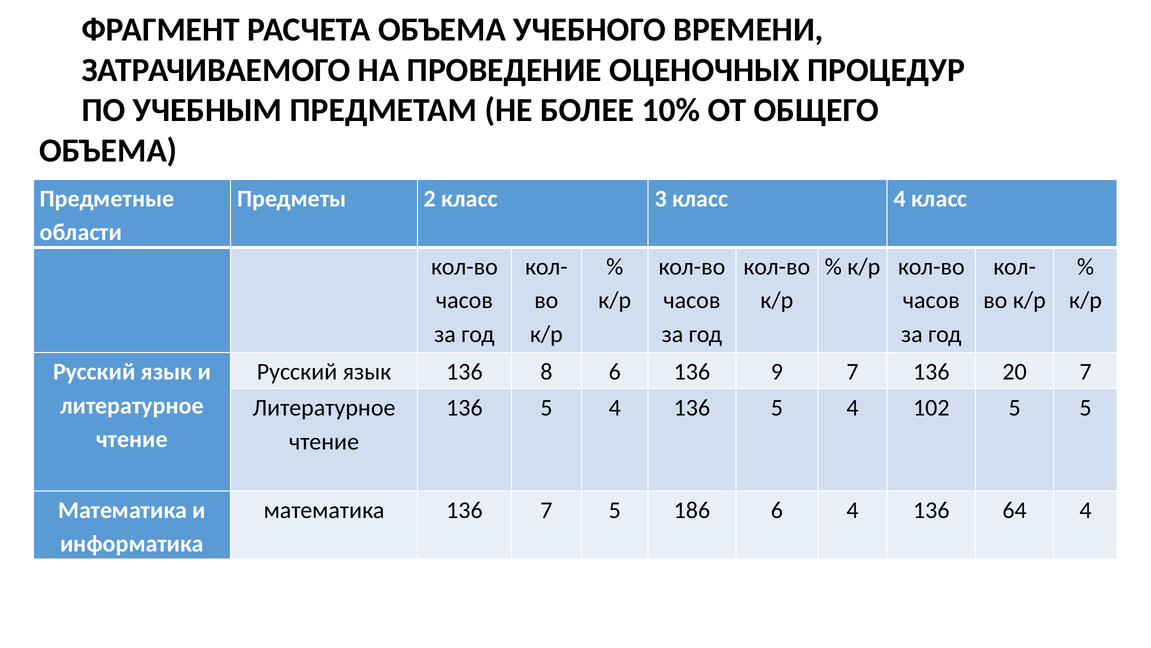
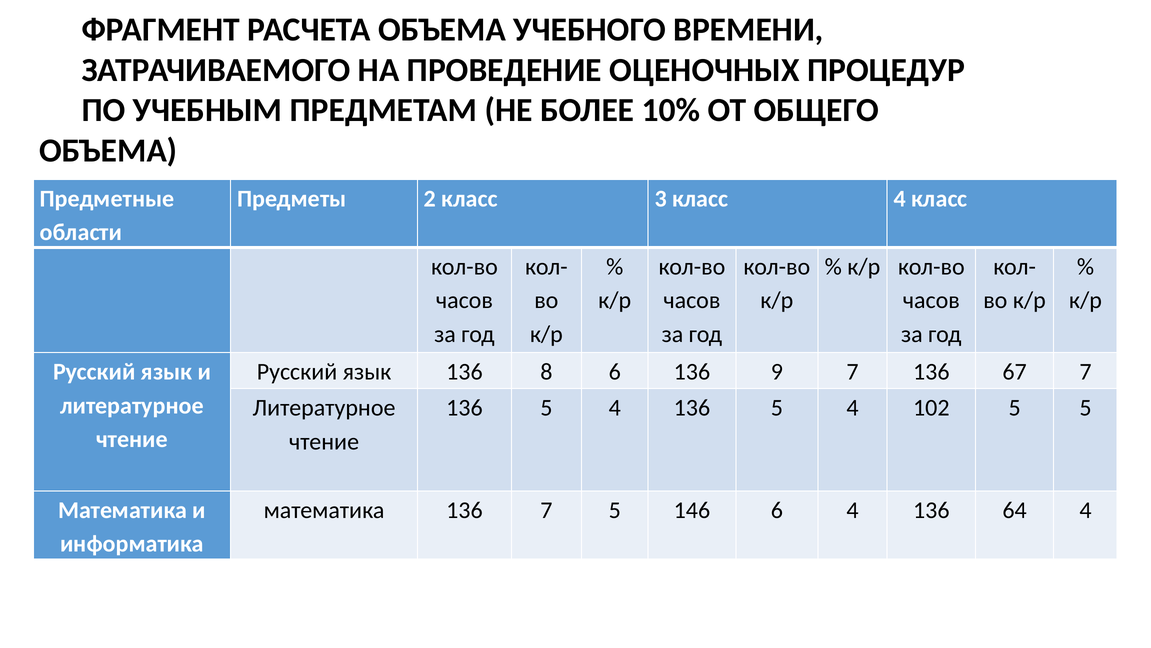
20: 20 -> 67
186: 186 -> 146
